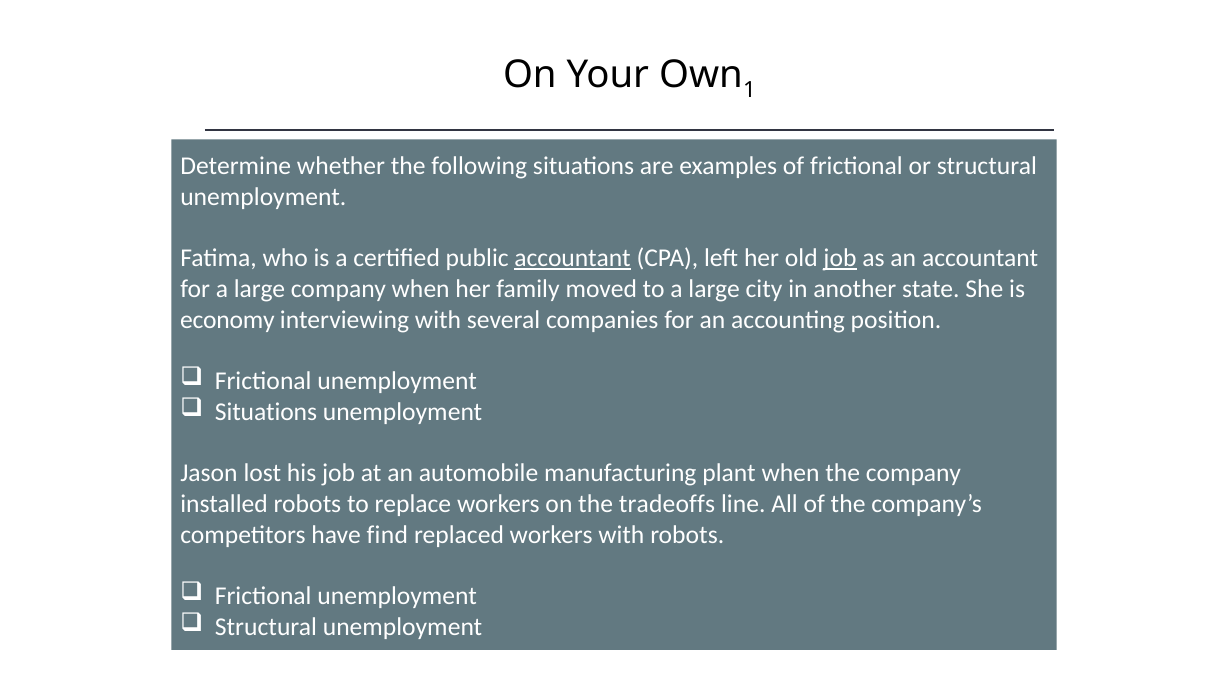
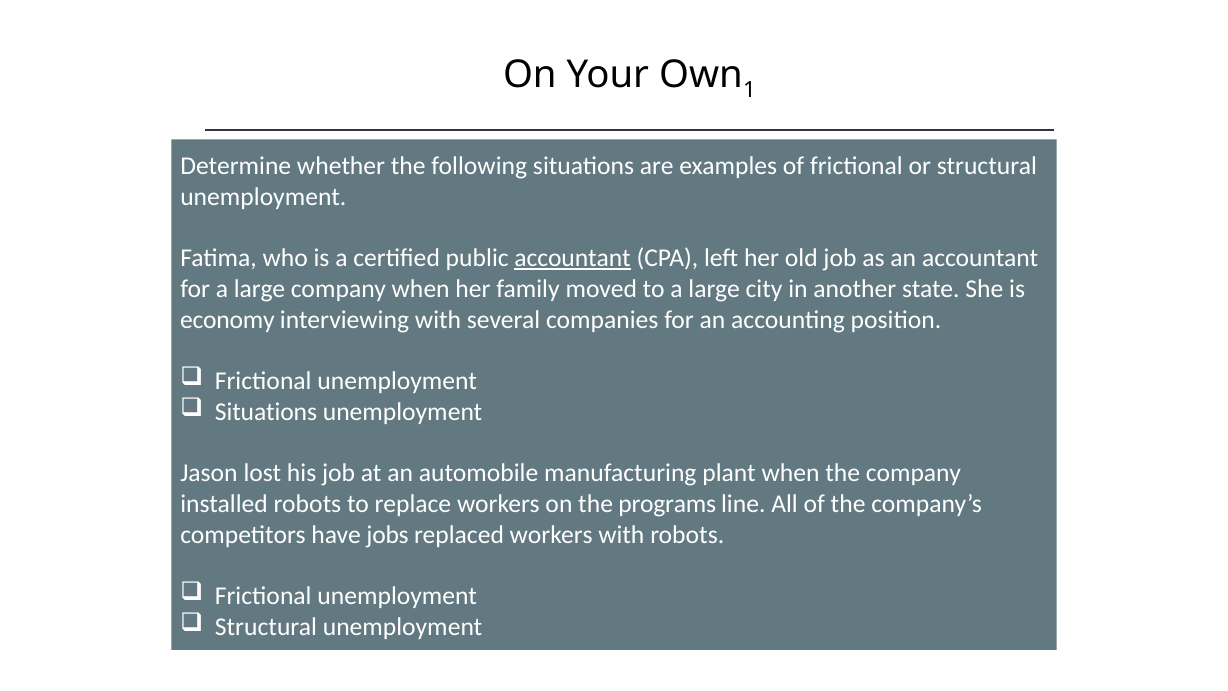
job at (840, 258) underline: present -> none
tradeoffs: tradeoffs -> programs
find: find -> jobs
